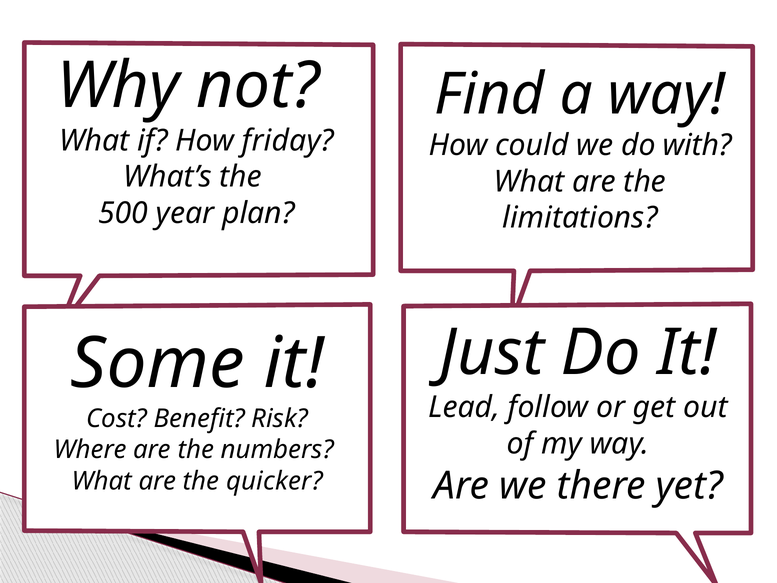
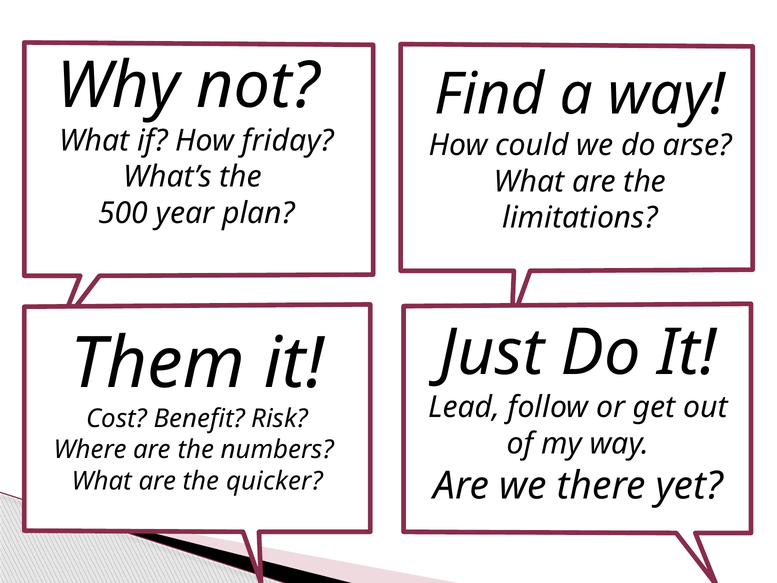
with: with -> arse
Some: Some -> Them
